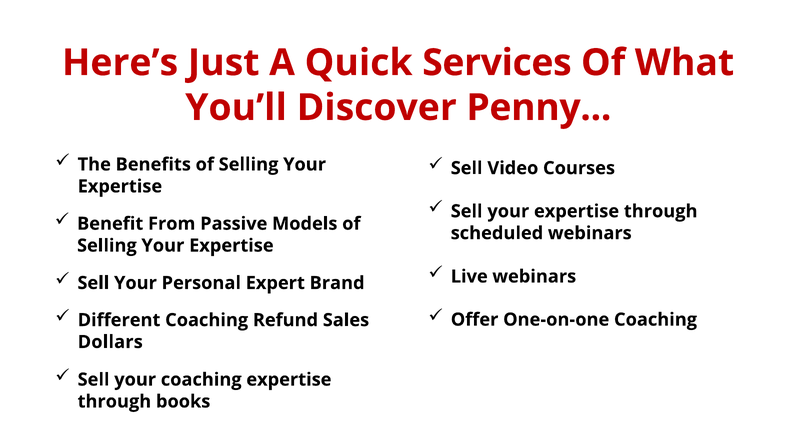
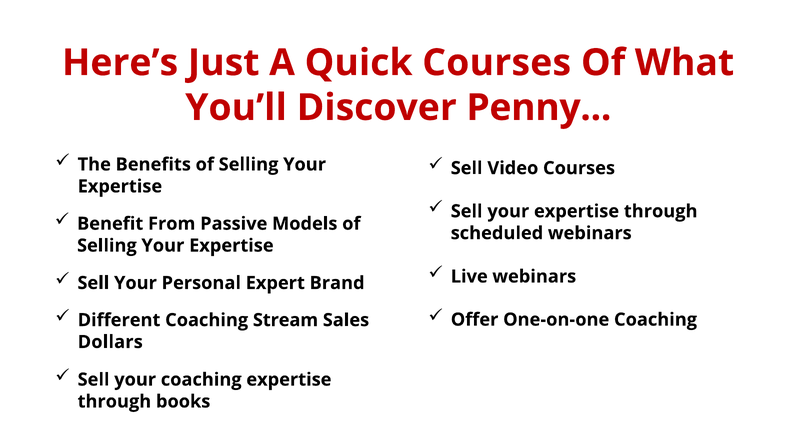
Quick Services: Services -> Courses
Refund: Refund -> Stream
